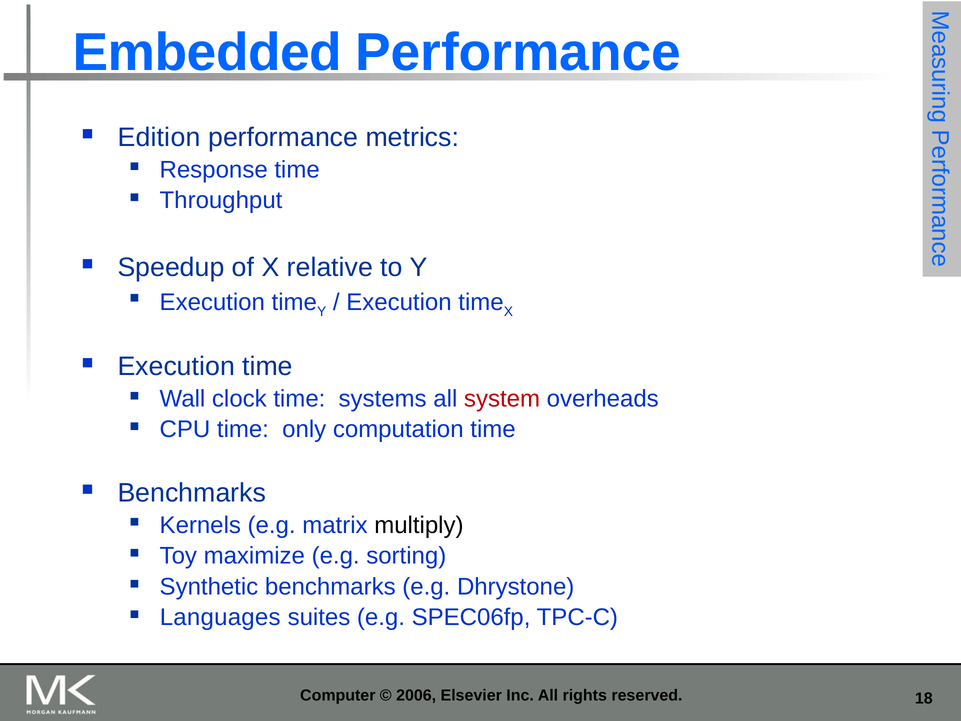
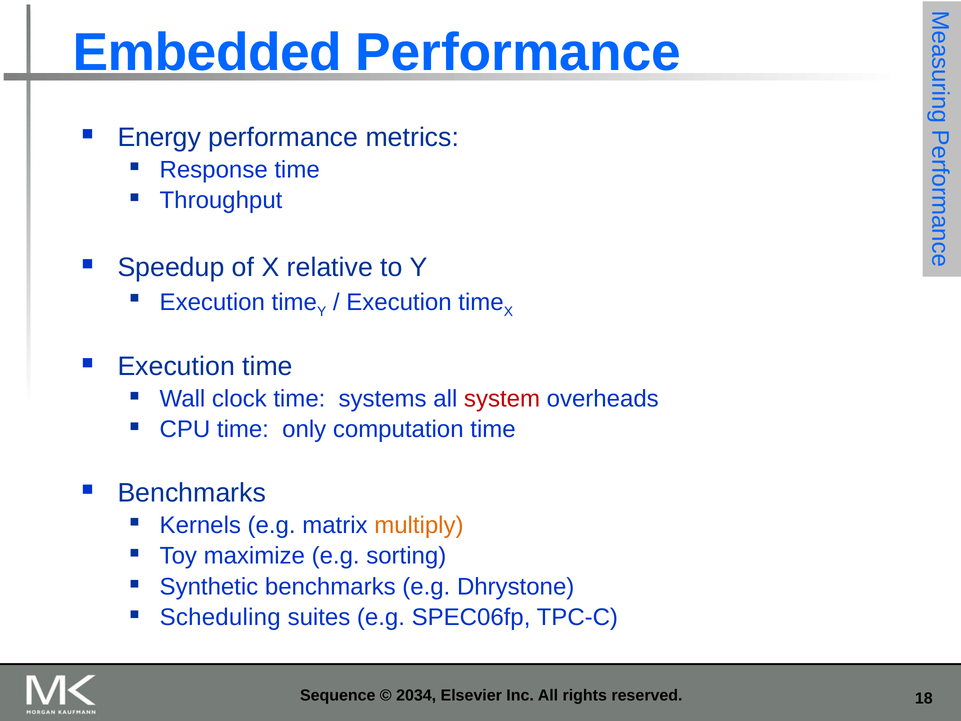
Edition: Edition -> Energy
multiply colour: black -> orange
Languages: Languages -> Scheduling
Computer: Computer -> Sequence
2006: 2006 -> 2034
